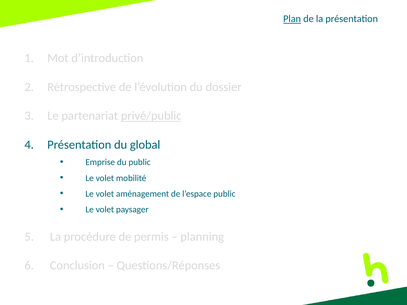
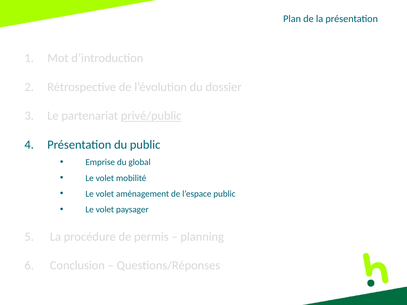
Plan underline: present -> none
du global: global -> public
du public: public -> global
